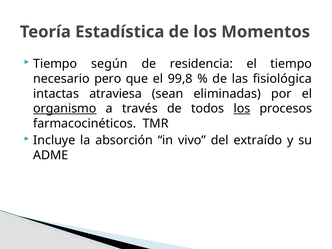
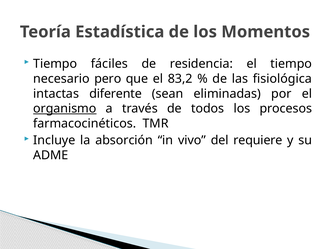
según: según -> fáciles
99,8: 99,8 -> 83,2
atraviesa: atraviesa -> diferente
los at (242, 109) underline: present -> none
extraído: extraído -> requiere
